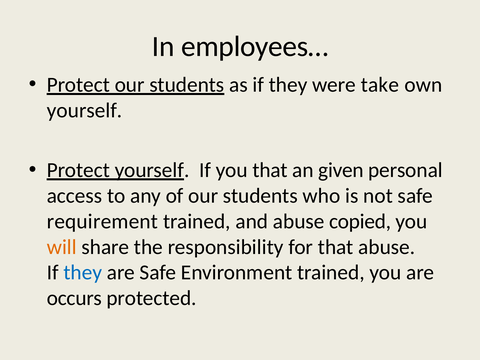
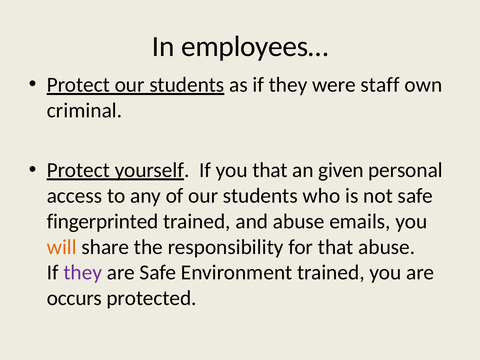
take: take -> staff
yourself at (85, 110): yourself -> criminal
requirement: requirement -> fingerprinted
copied: copied -> emails
they at (83, 273) colour: blue -> purple
